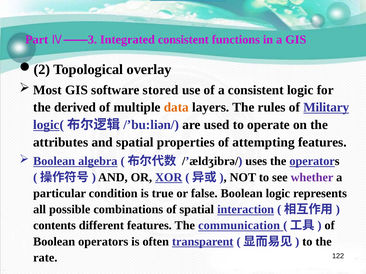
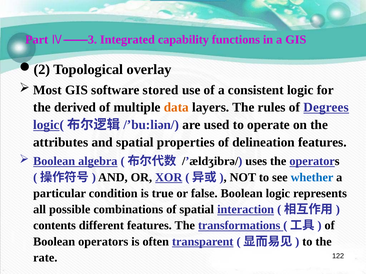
Integrated consistent: consistent -> capability
Military: Military -> Degrees
attempting: attempting -> delineation
whether colour: purple -> blue
communication: communication -> transformations
